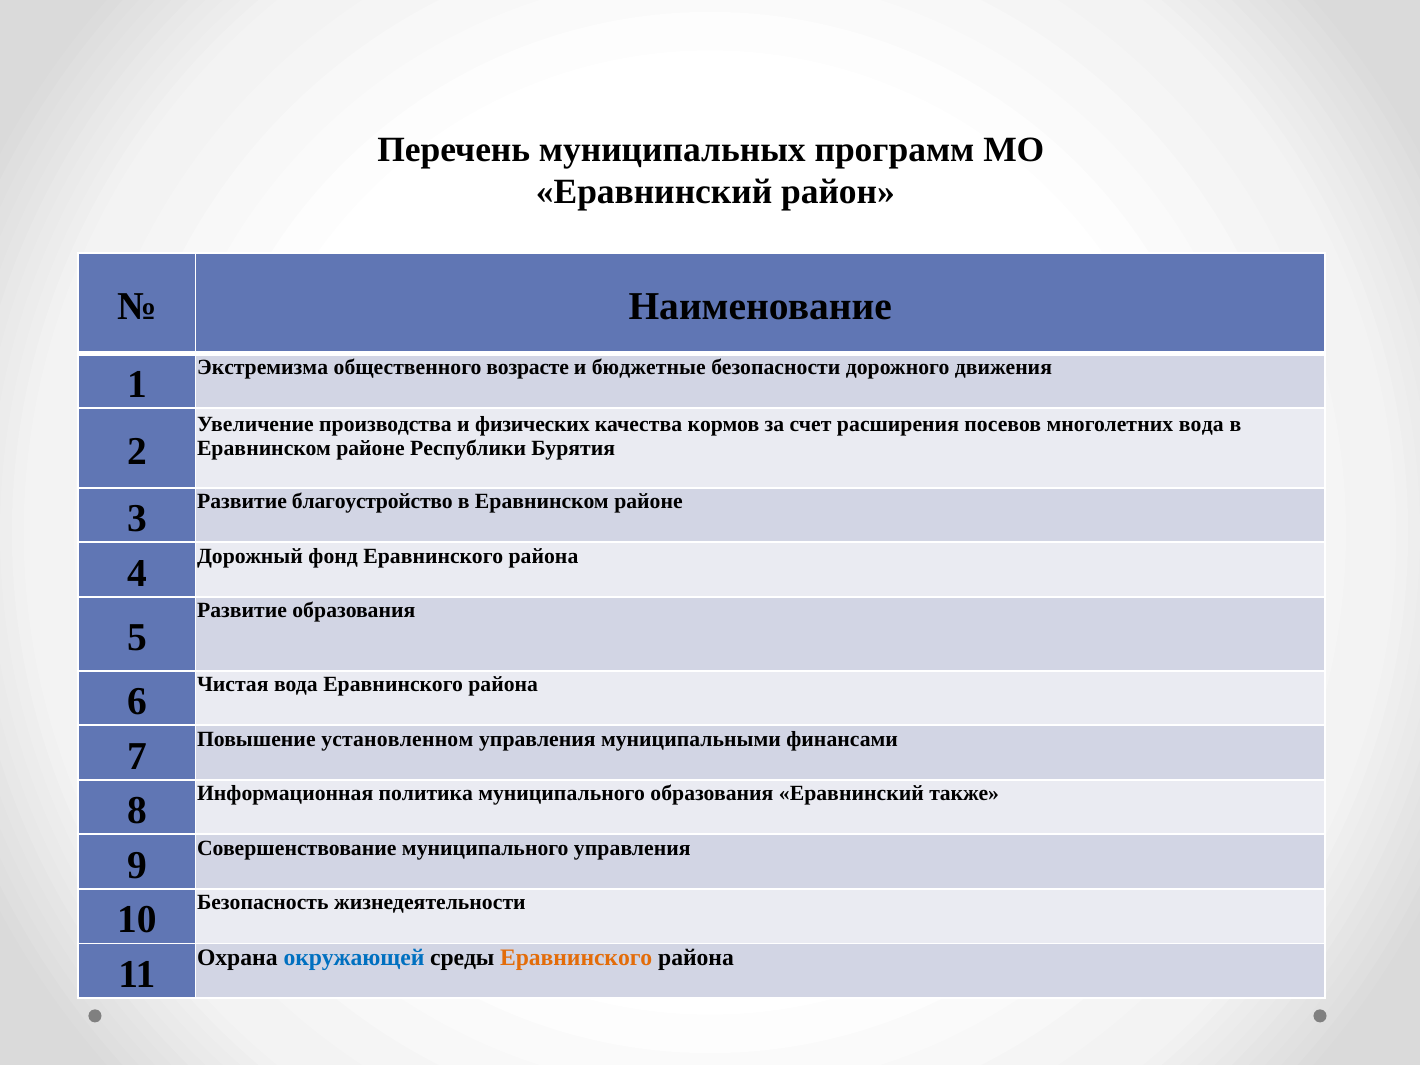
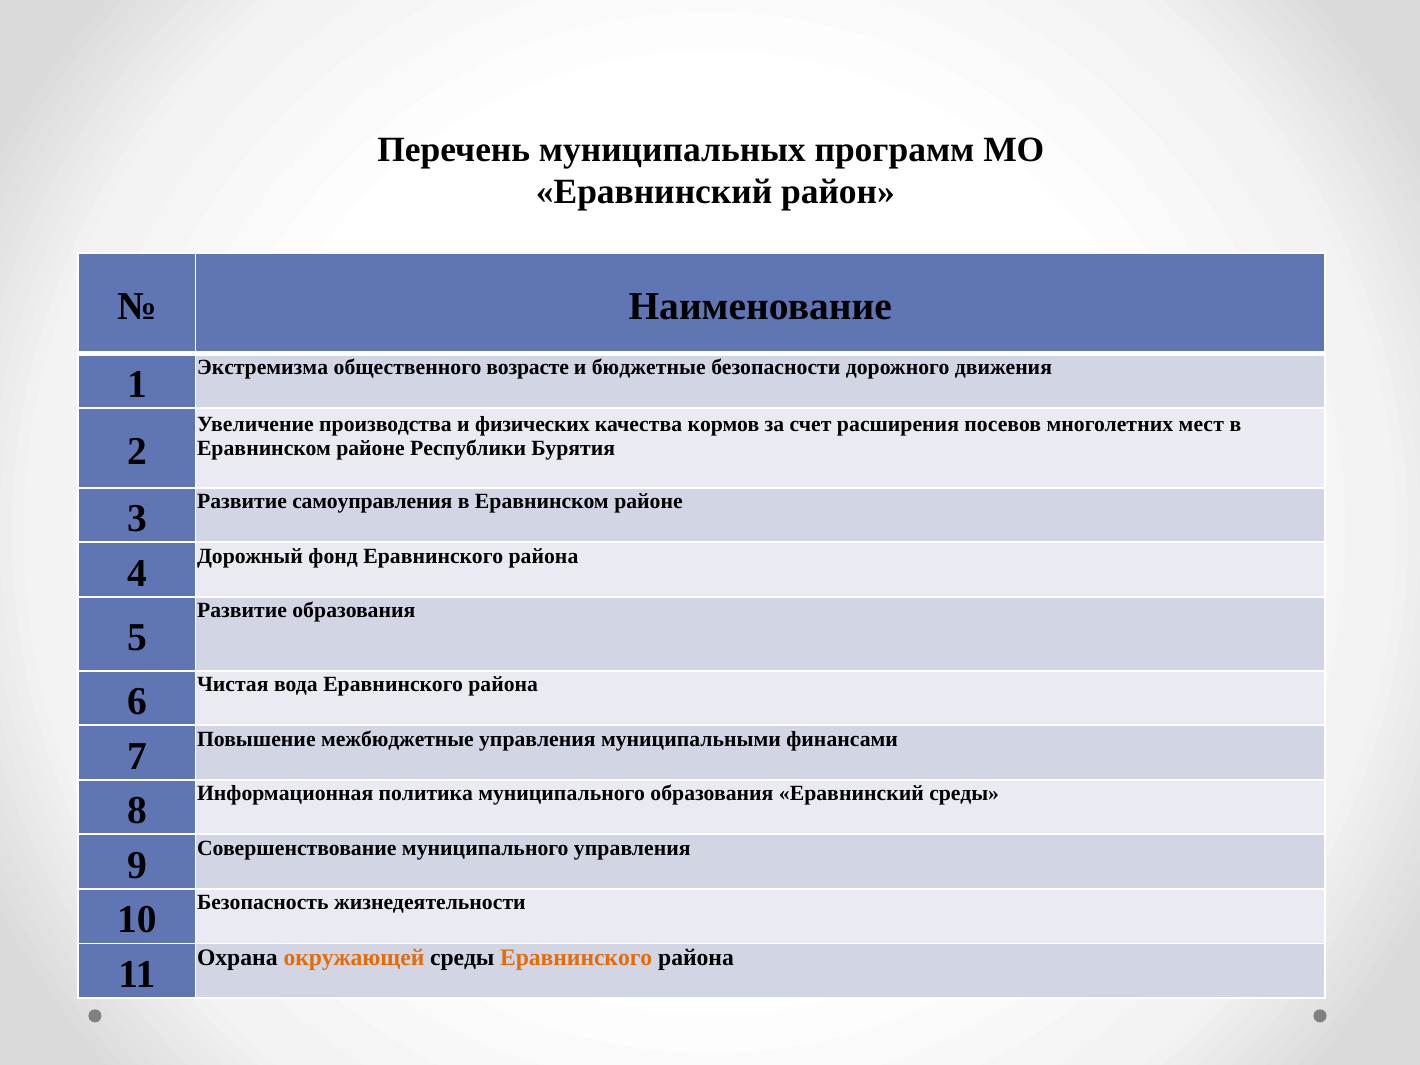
многолетних вода: вода -> мест
благоустройство: благоустройство -> самоуправления
установленном: установленном -> межбюджетные
Еравнинский также: также -> среды
окружающей colour: blue -> orange
